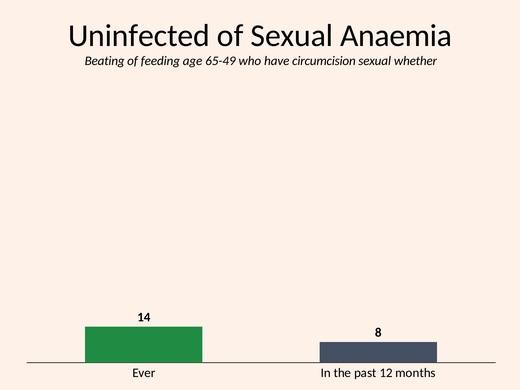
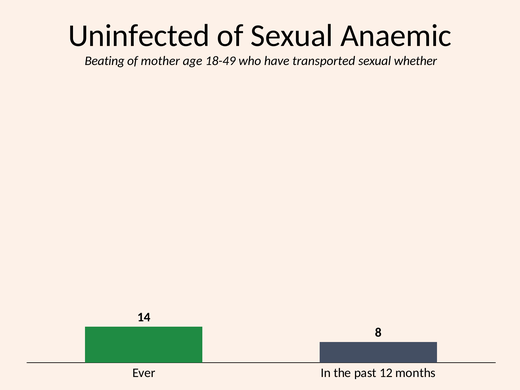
Anaemia: Anaemia -> Anaemic
feeding: feeding -> mother
65-49: 65-49 -> 18-49
circumcision: circumcision -> transported
